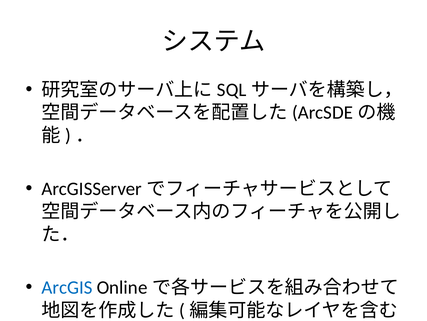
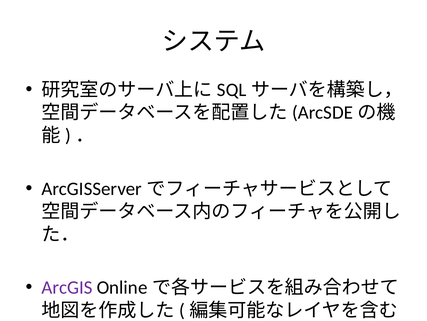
ArcGIS colour: blue -> purple
